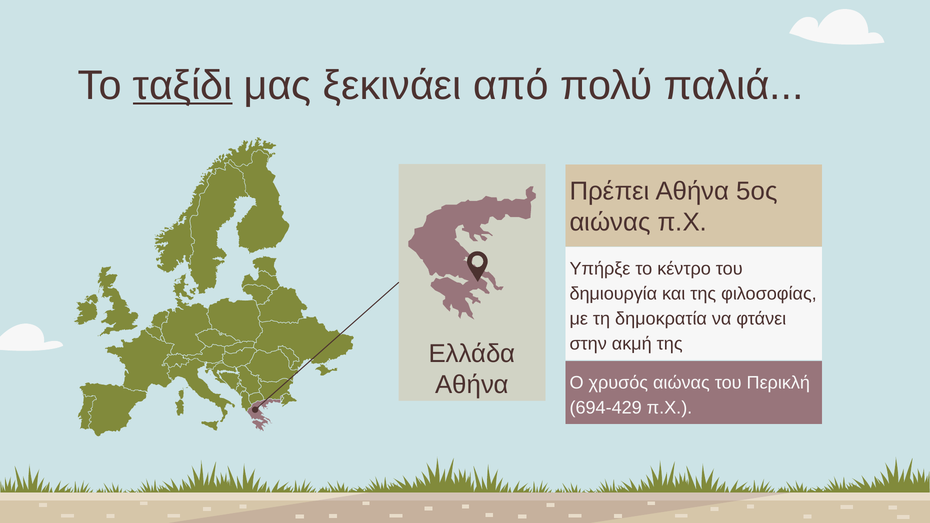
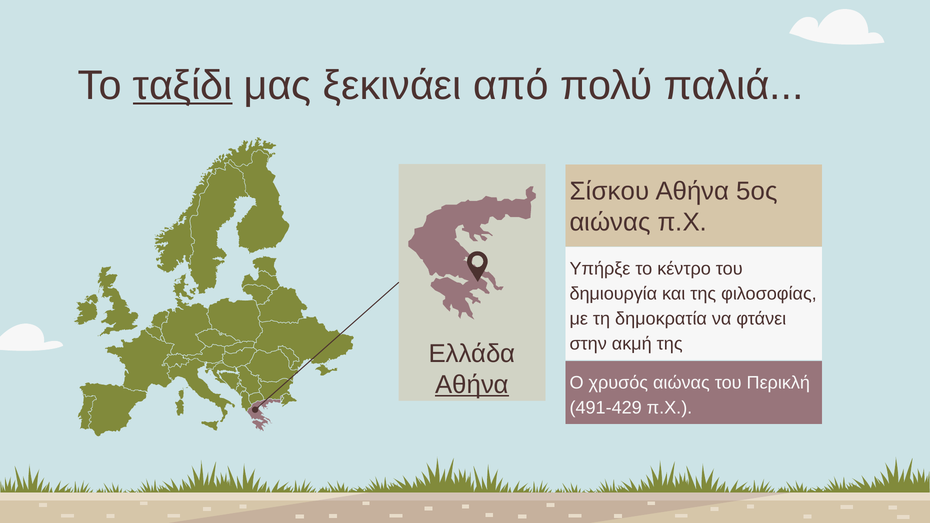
Πρέπει: Πρέπει -> Σίσκου
Αθήνα at (472, 385) underline: none -> present
694-429: 694-429 -> 491-429
